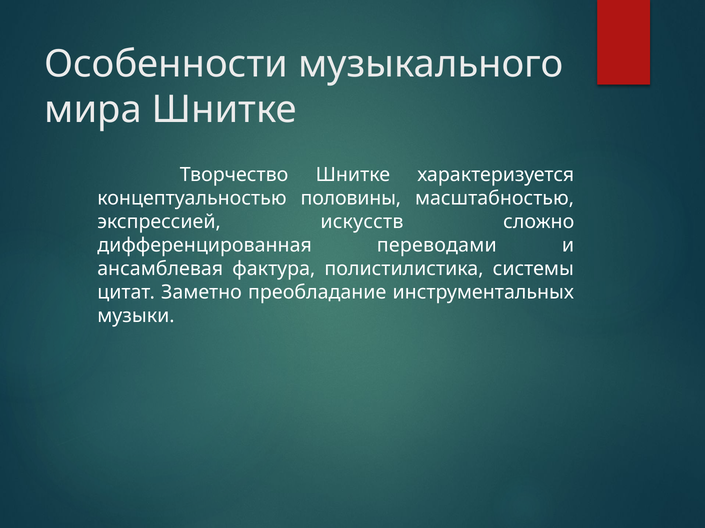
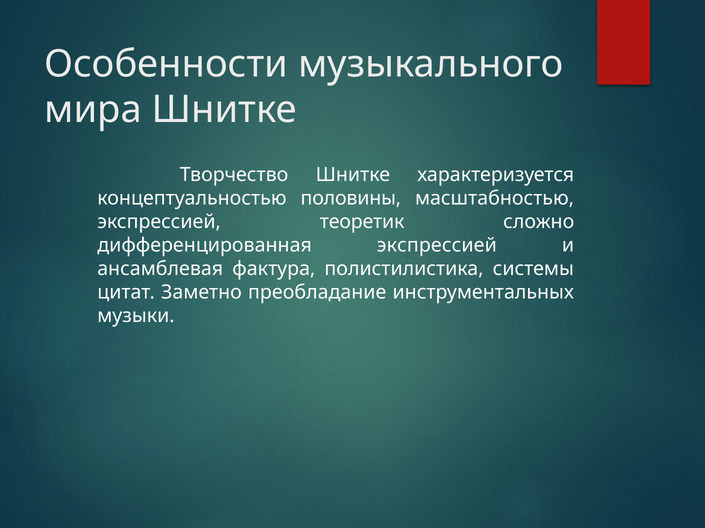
искусств: искусств -> теоретик
дифференцированная переводами: переводами -> экспрессией
